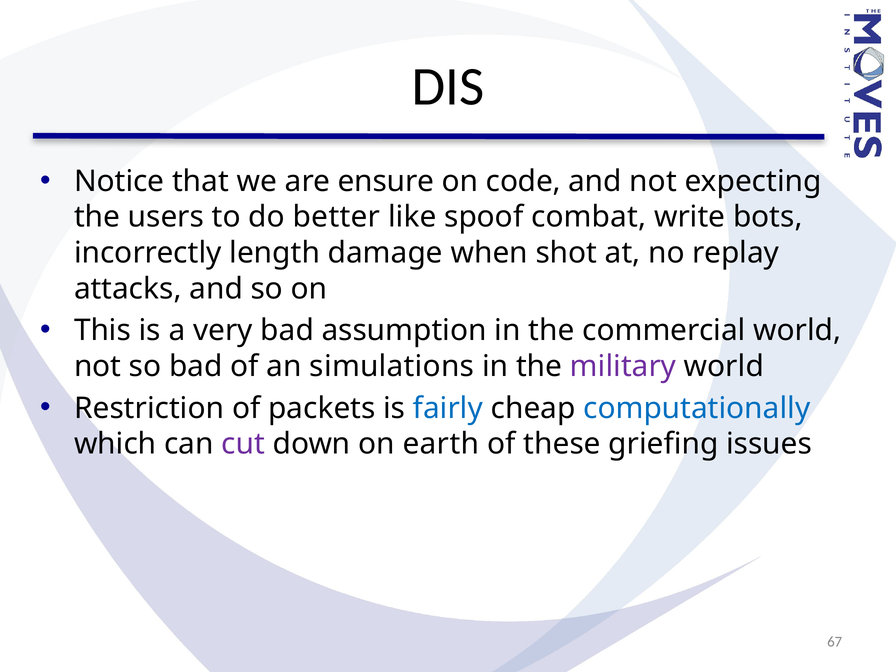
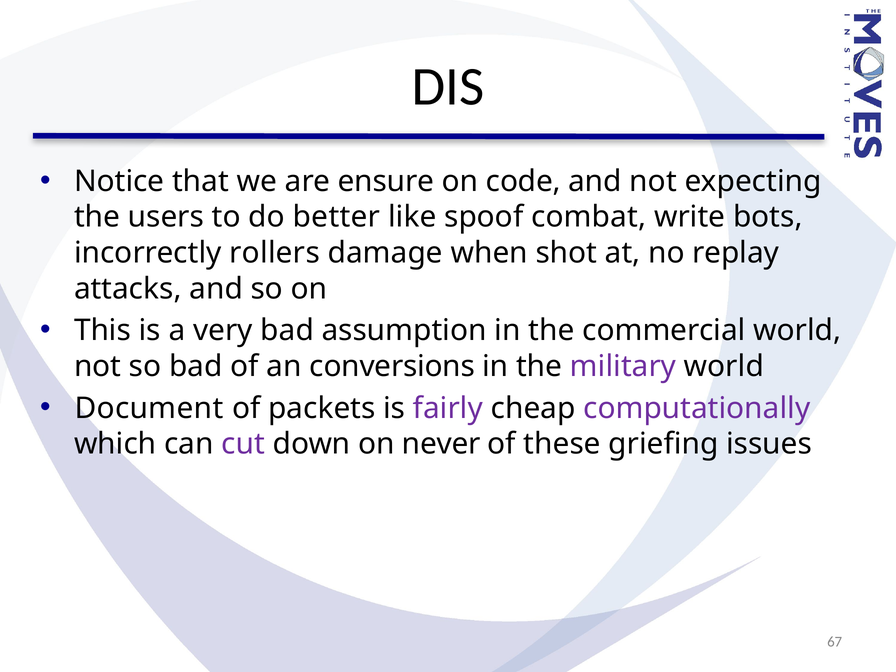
length: length -> rollers
simulations: simulations -> conversions
Restriction: Restriction -> Document
fairly colour: blue -> purple
computationally colour: blue -> purple
earth: earth -> never
